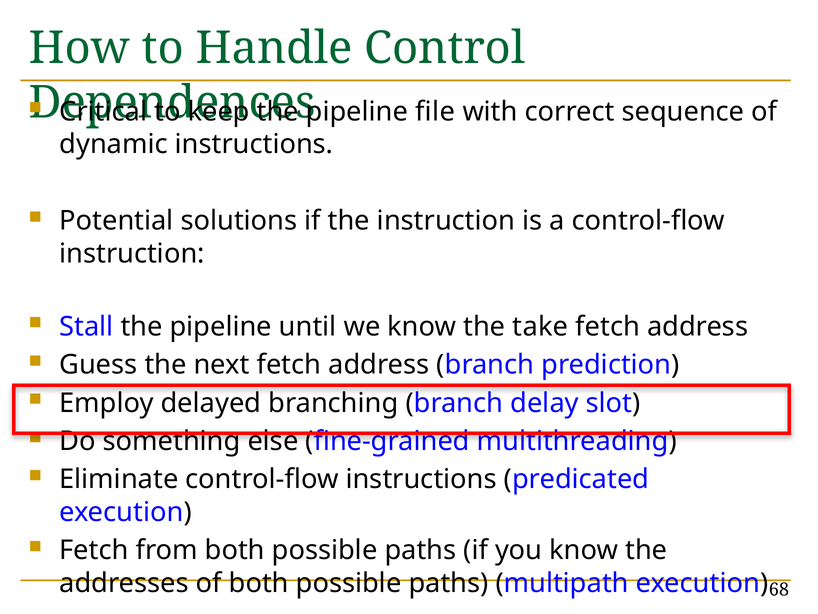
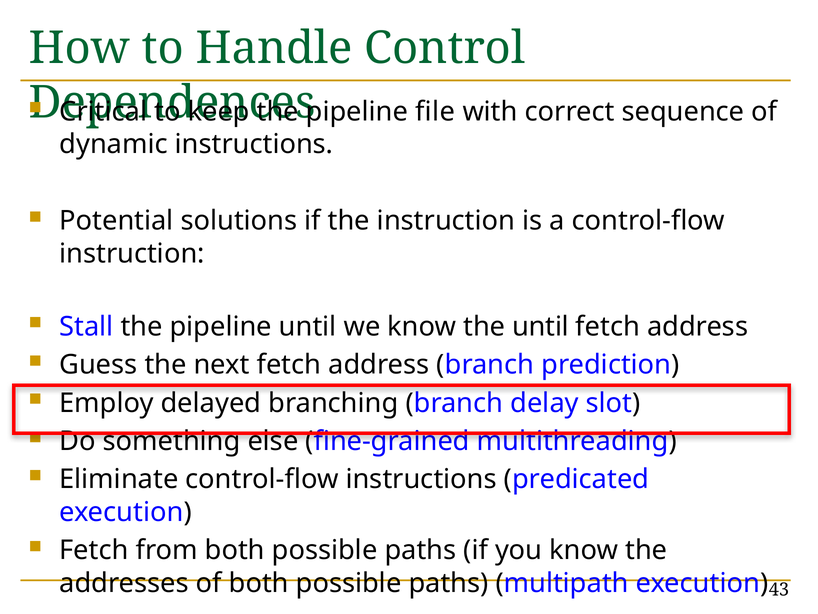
the take: take -> until
68: 68 -> 43
